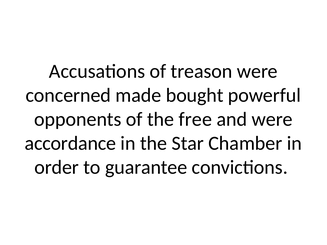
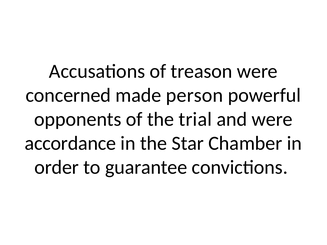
bought: bought -> person
free: free -> trial
